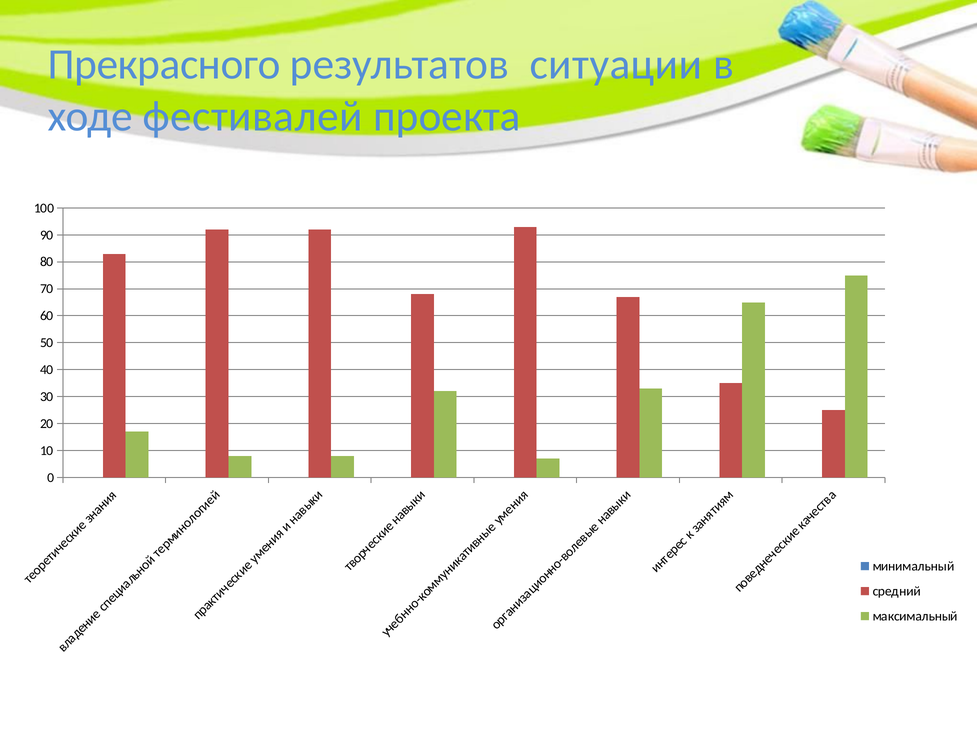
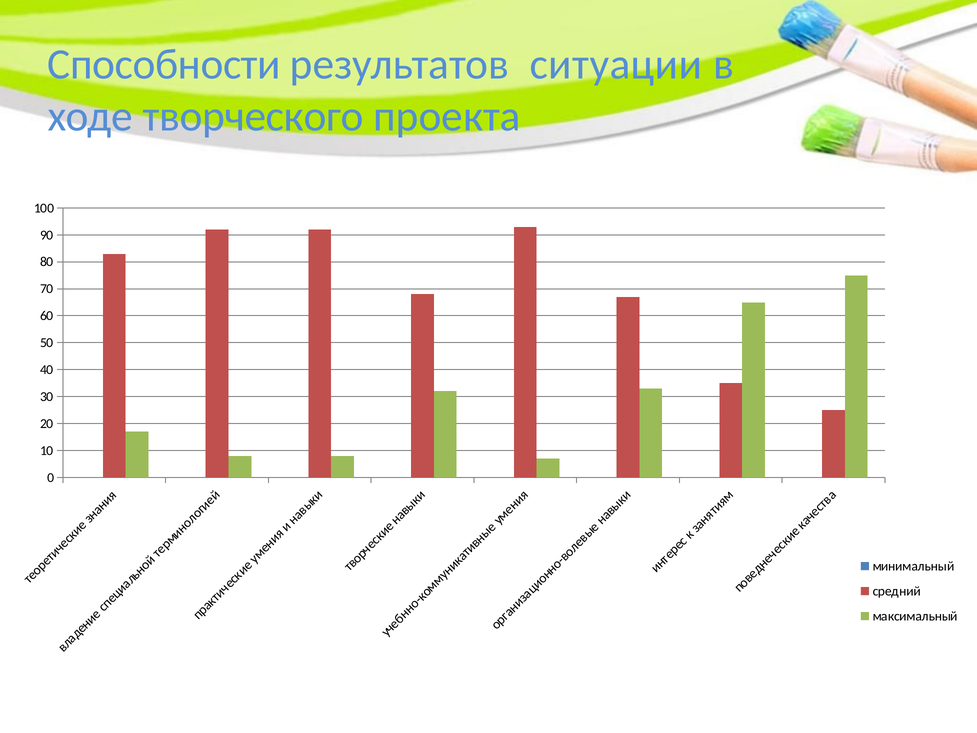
Прекрасного: Прекрасного -> Способности
фестивалей: фестивалей -> творческого
